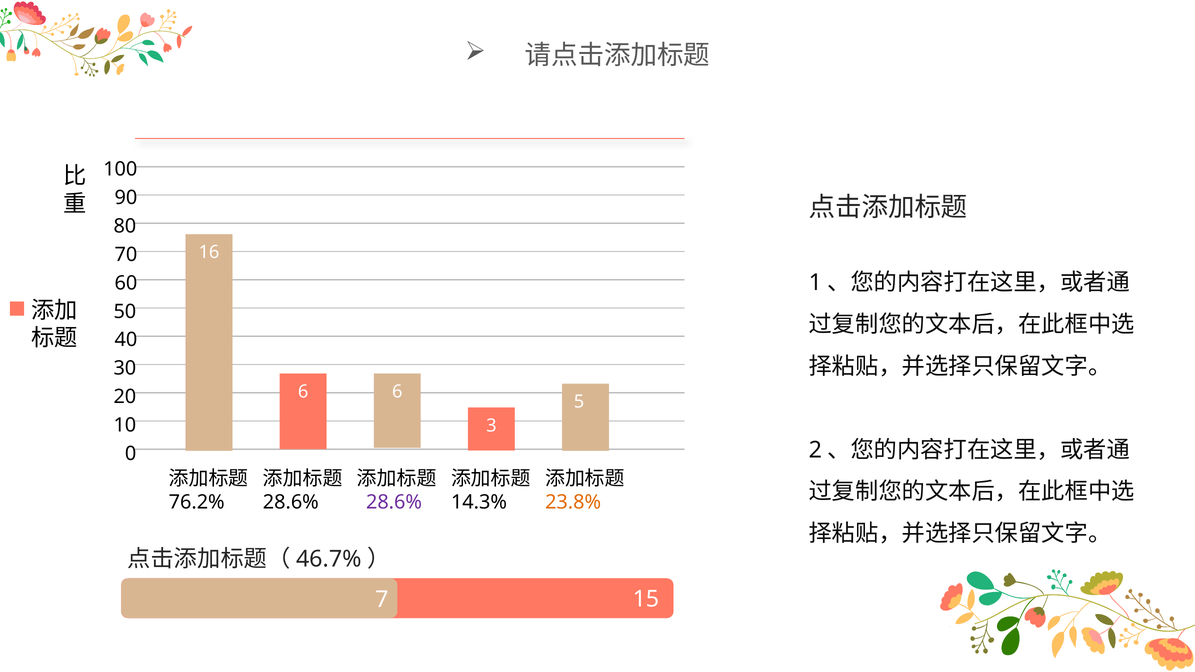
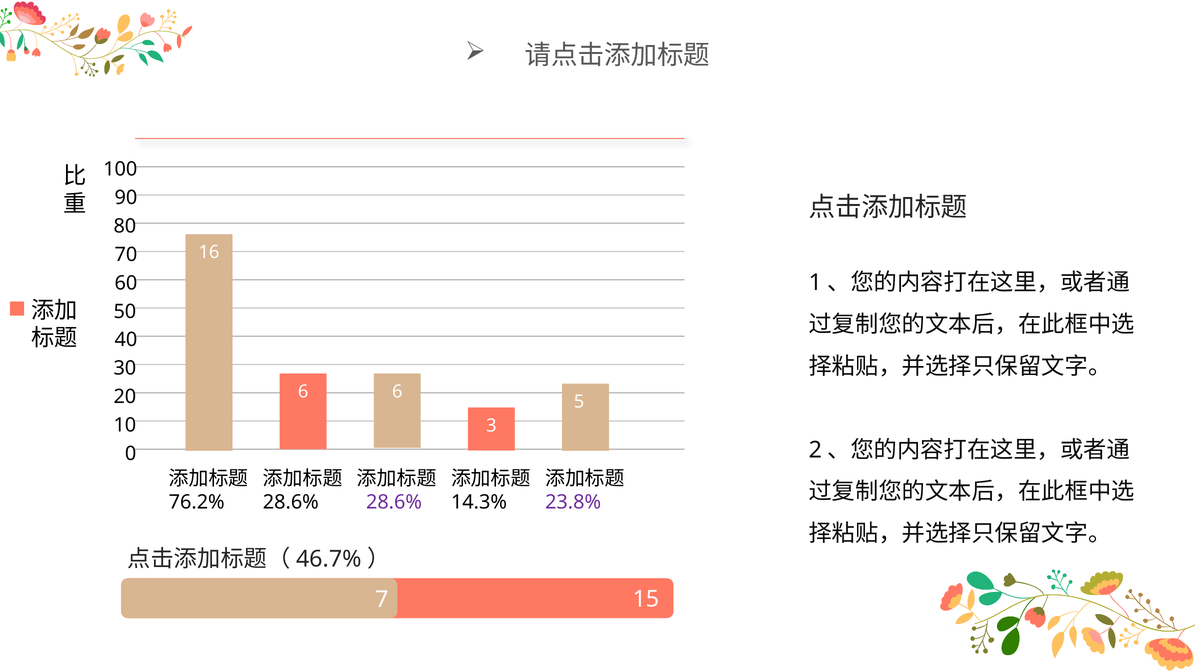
23.8% colour: orange -> purple
